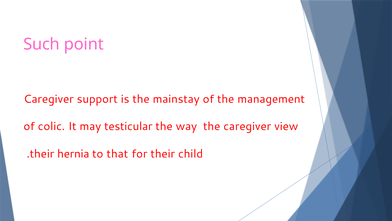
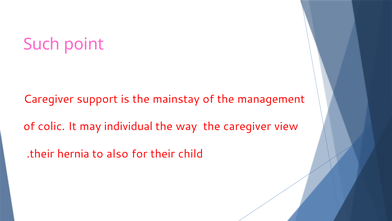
testicular: testicular -> individual
that: that -> also
